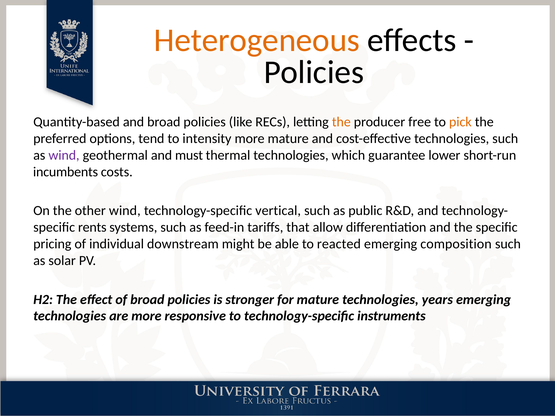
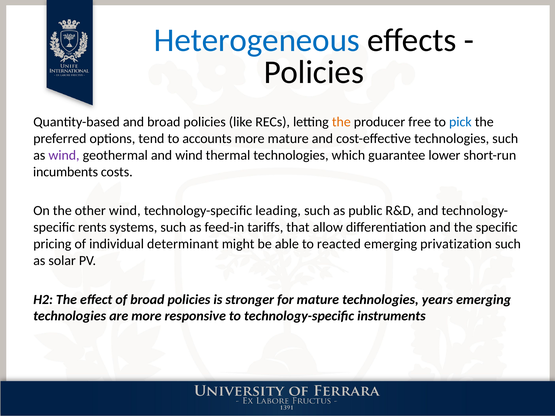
Heterogeneous colour: orange -> blue
pick colour: orange -> blue
intensity: intensity -> accounts
and must: must -> wind
vertical: vertical -> leading
downstream: downstream -> determinant
composition: composition -> privatization
